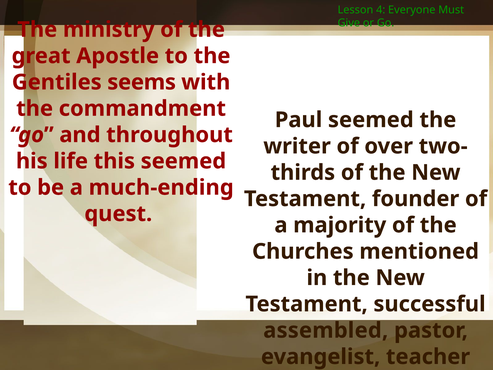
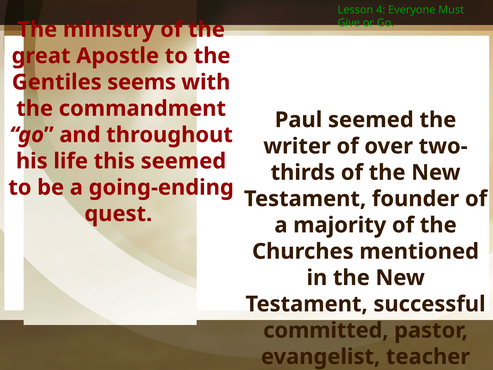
much-ending: much-ending -> going-ending
assembled: assembled -> committed
